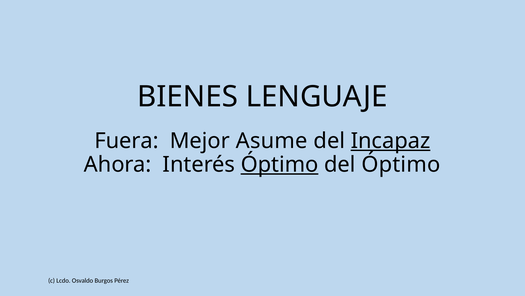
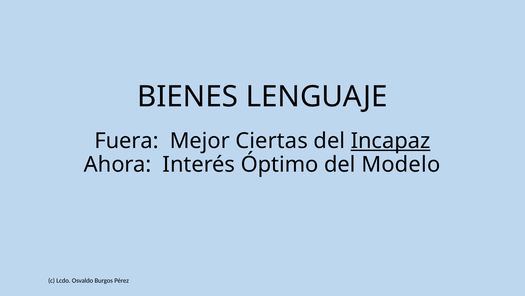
Asume: Asume -> Ciertas
Óptimo at (280, 164) underline: present -> none
del Óptimo: Óptimo -> Modelo
